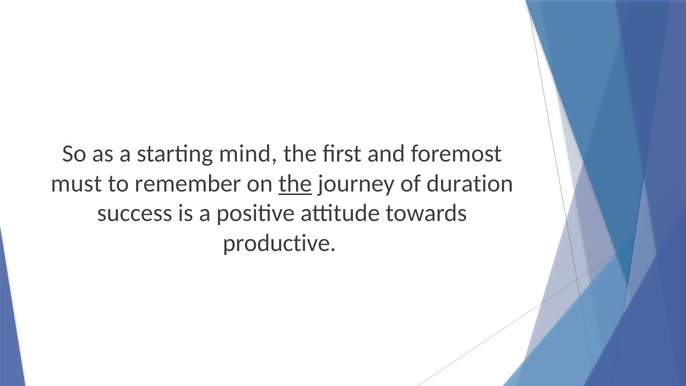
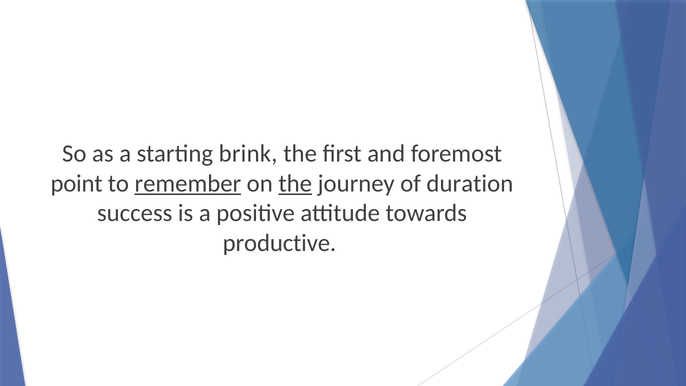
mind: mind -> brink
must: must -> point
remember underline: none -> present
